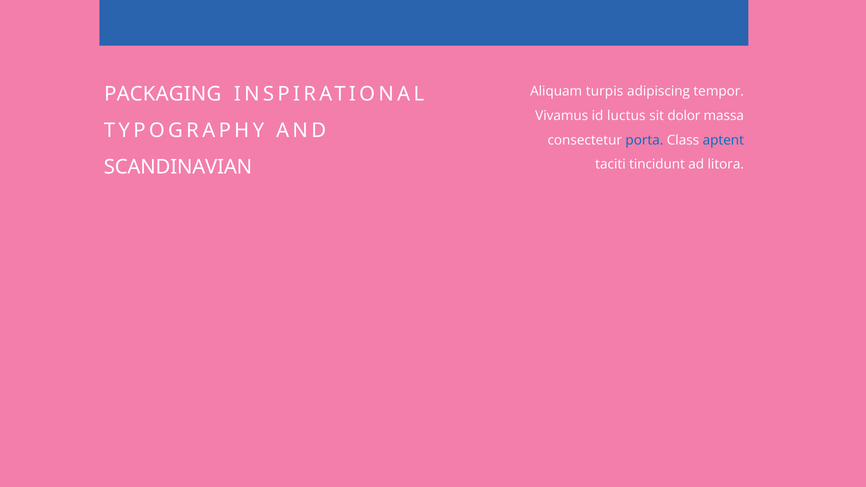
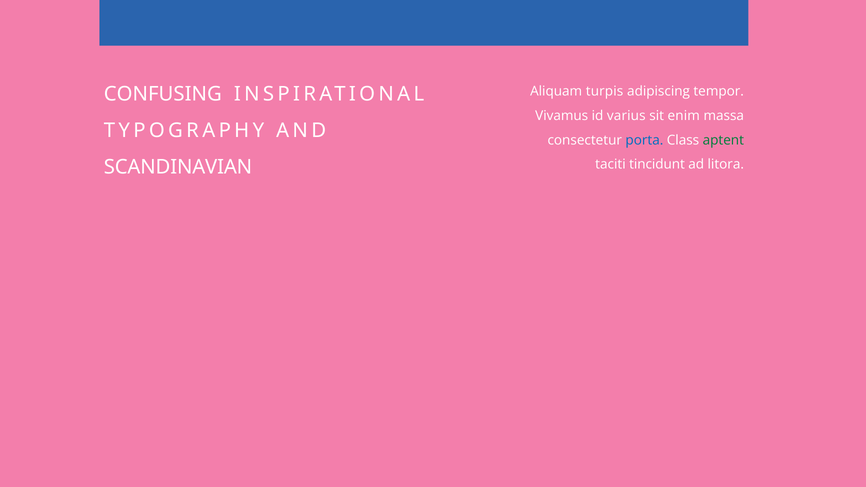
PACKAGING: PACKAGING -> CONFUSING
luctus: luctus -> varius
dolor: dolor -> enim
aptent colour: blue -> green
